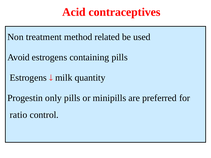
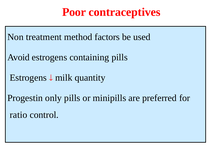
Acid: Acid -> Poor
related: related -> factors
